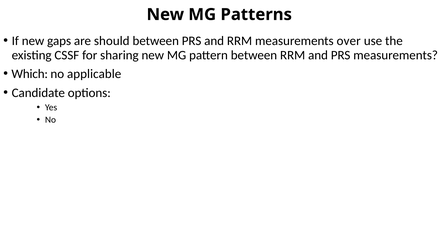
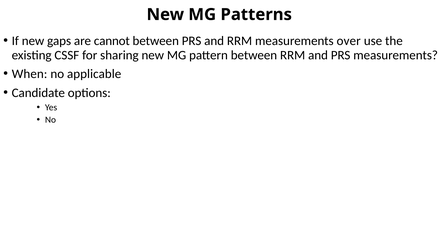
should: should -> cannot
Which: Which -> When
